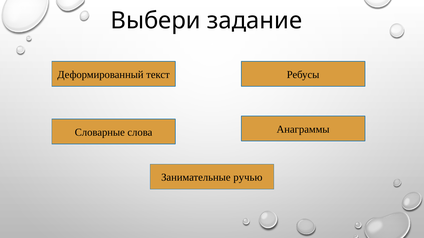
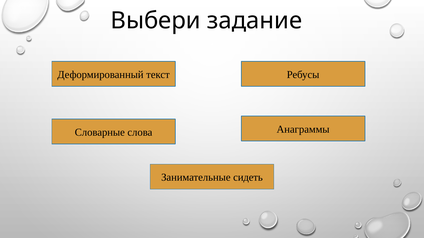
ручью: ручью -> сидеть
